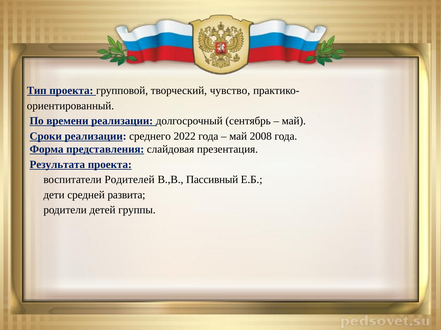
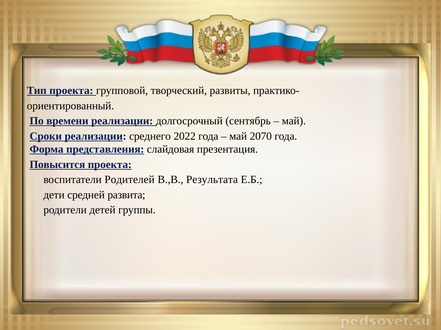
чувство: чувство -> развиты
2008: 2008 -> 2070
Результата: Результата -> Повысится
Пассивный: Пассивный -> Результата
